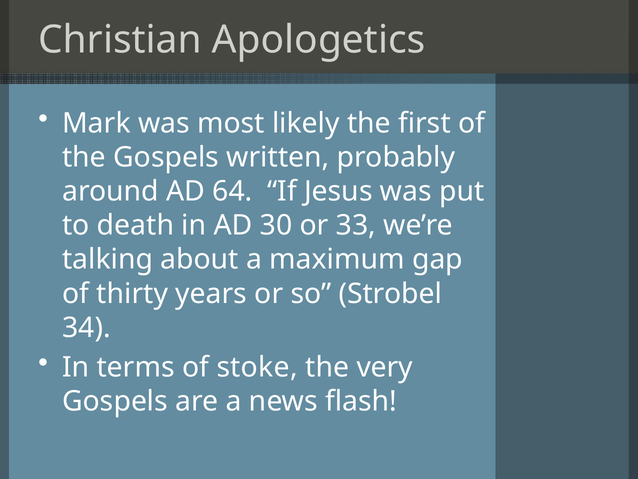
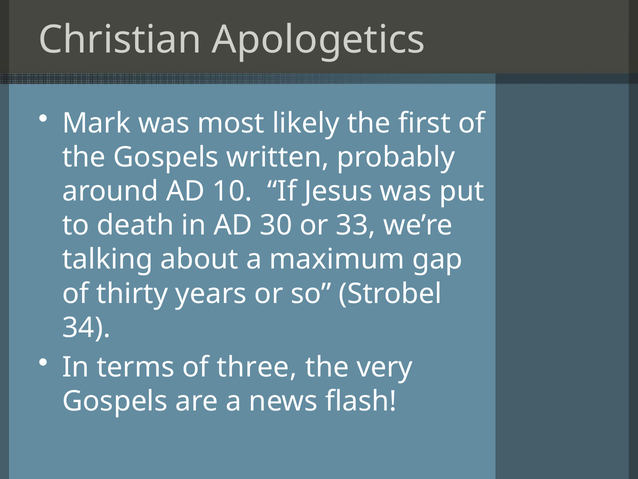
64: 64 -> 10
stoke: stoke -> three
